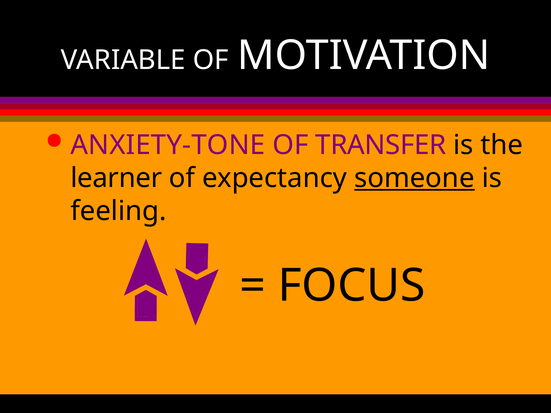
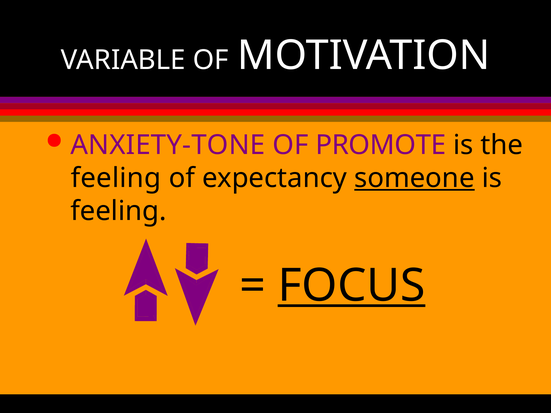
TRANSFER: TRANSFER -> PROMOTE
learner at (116, 178): learner -> feeling
FOCUS underline: none -> present
